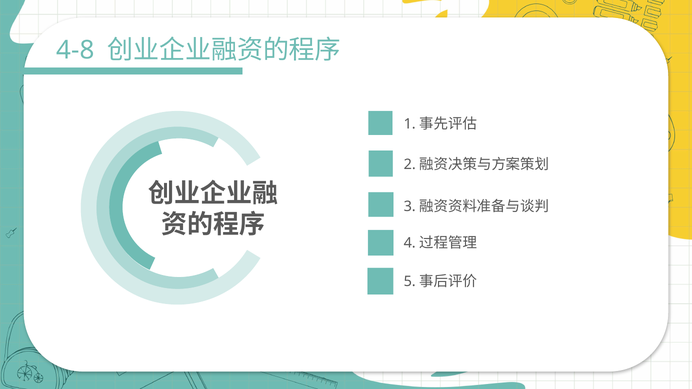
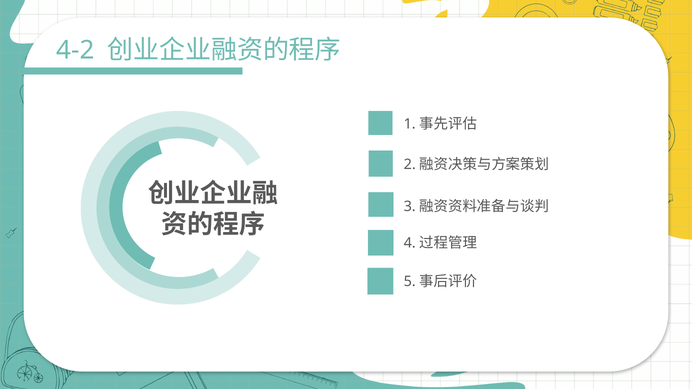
4-8: 4-8 -> 4-2
